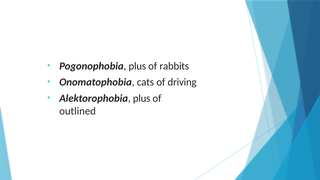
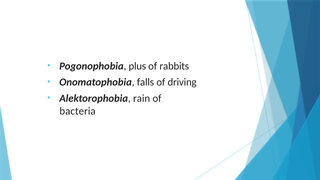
cats: cats -> falls
Alektorophobia plus: plus -> rain
outlined: outlined -> bacteria
